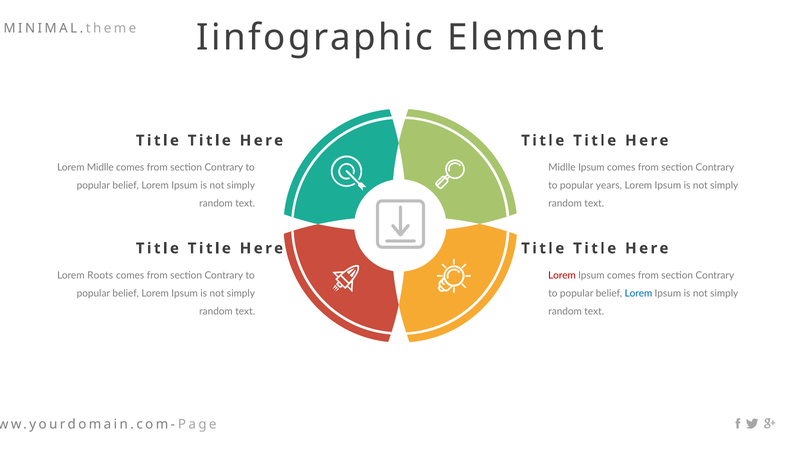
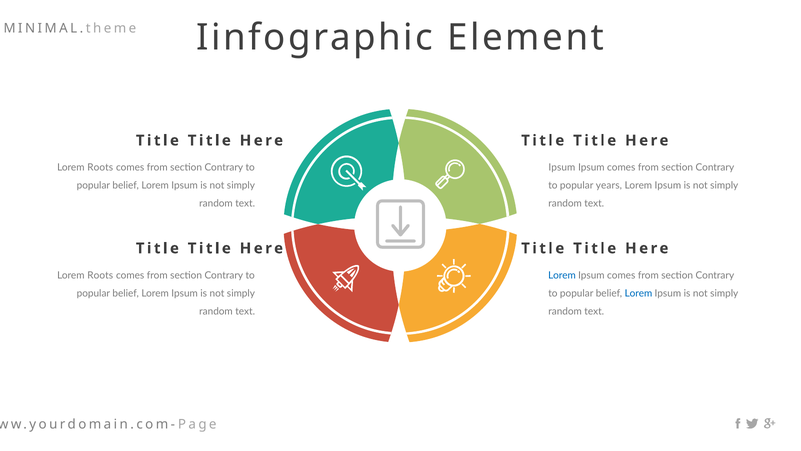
Midlle at (100, 167): Midlle -> Roots
Midlle at (562, 167): Midlle -> Ipsum
Lorem at (562, 275) colour: red -> blue
